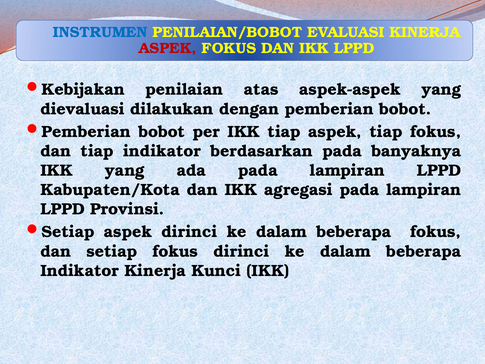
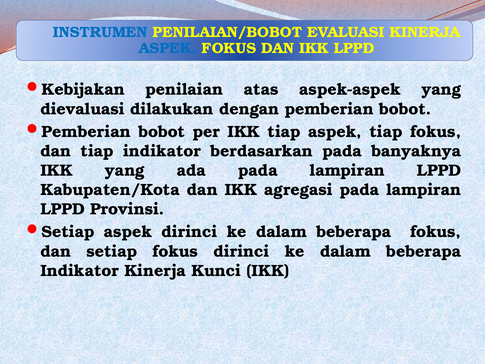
ASPEK at (168, 48) colour: red -> blue
